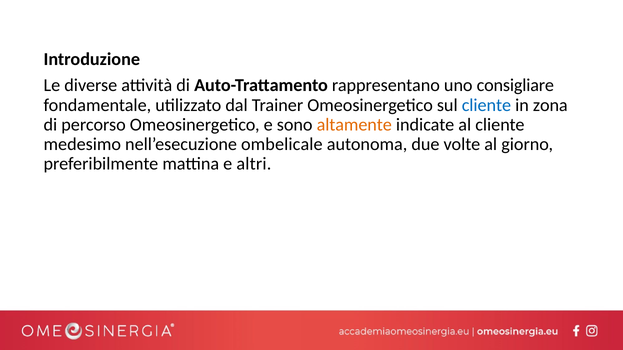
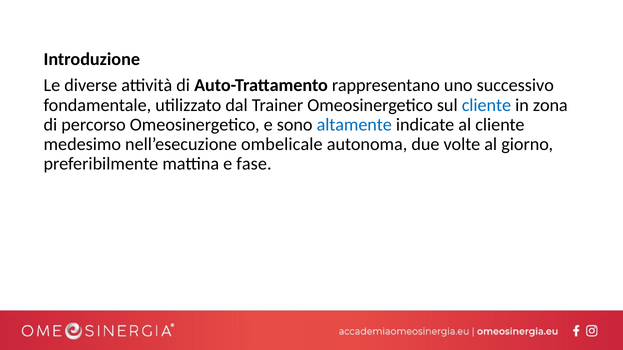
consigliare: consigliare -> successivo
altamente colour: orange -> blue
altri: altri -> fase
